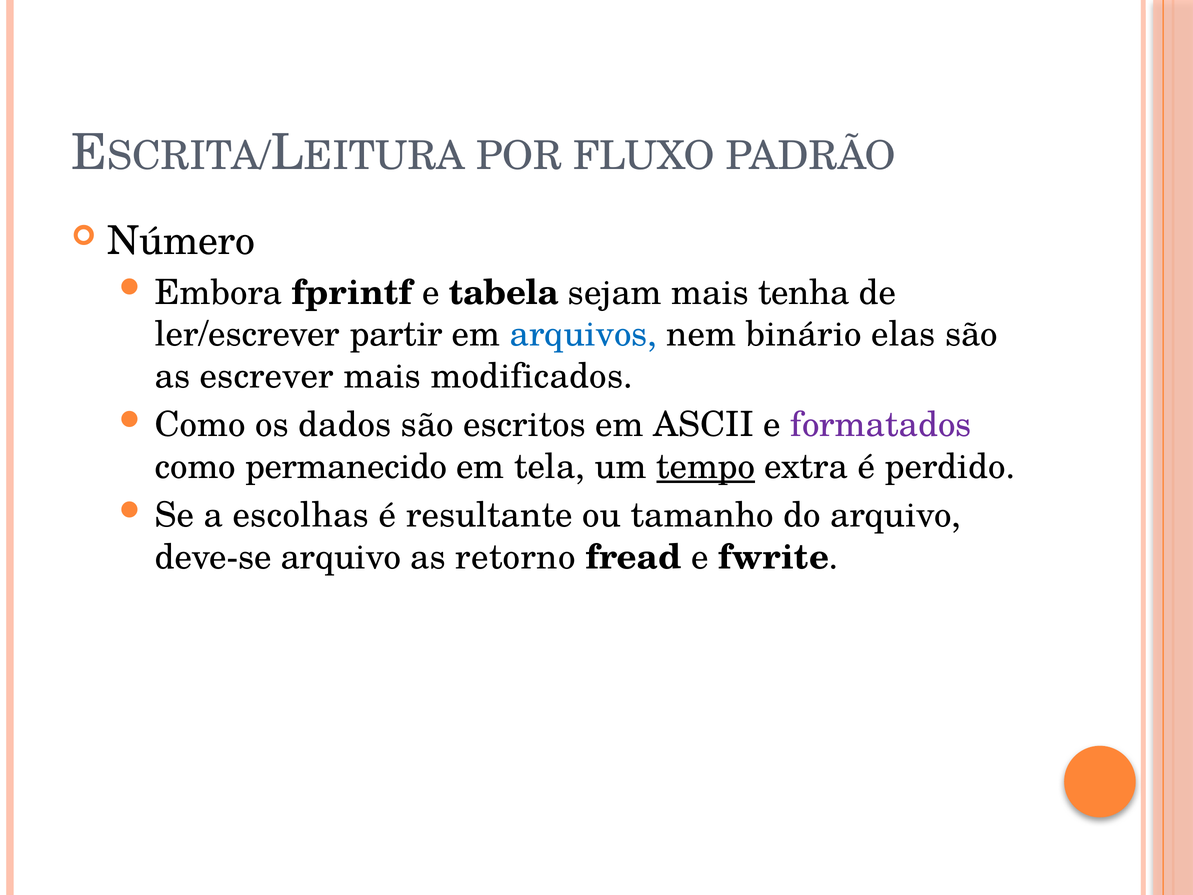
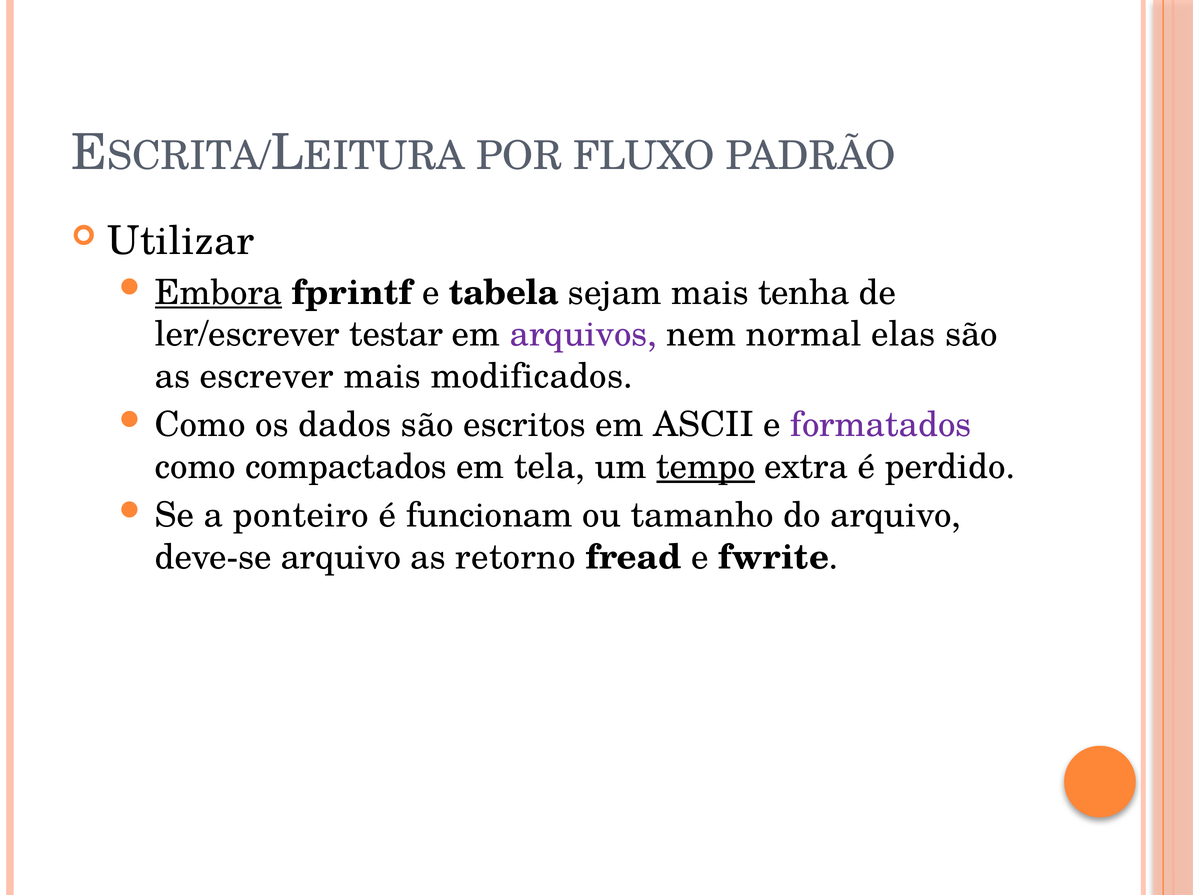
Número: Número -> Utilizar
Embora underline: none -> present
partir: partir -> testar
arquivos colour: blue -> purple
binário: binário -> normal
permanecido: permanecido -> compactados
escolhas: escolhas -> ponteiro
resultante: resultante -> funcionam
